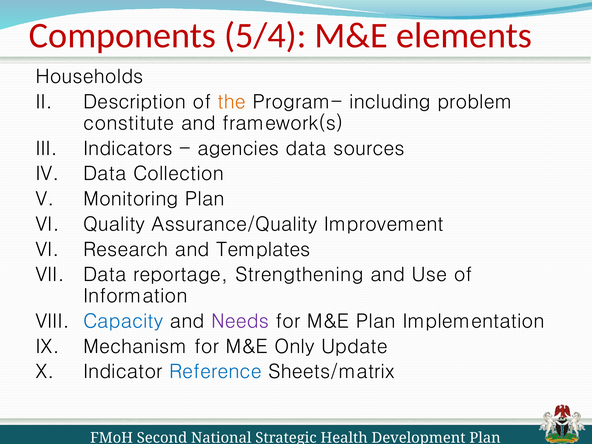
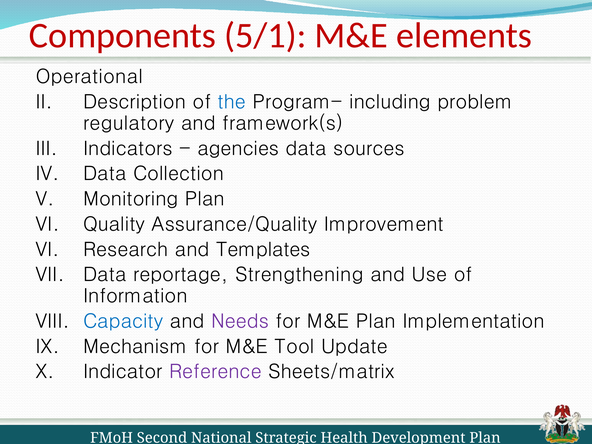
5/4: 5/4 -> 5/1
Households: Households -> Operational
the colour: orange -> blue
constitute: constitute -> regulatory
Only: Only -> Tool
Reference colour: blue -> purple
